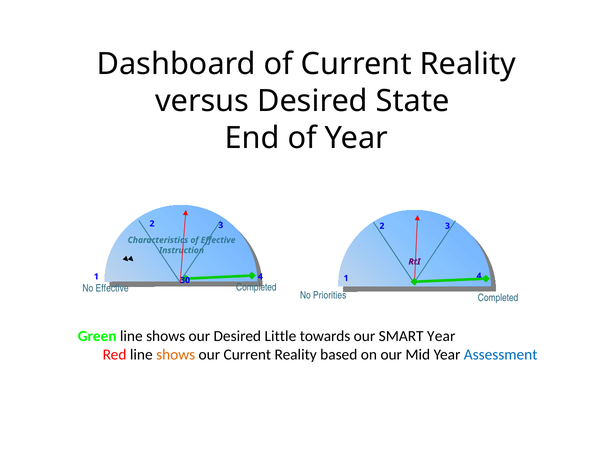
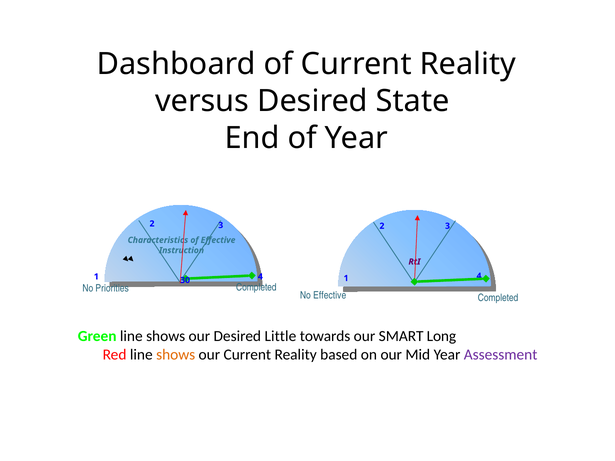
No Effective: Effective -> Priorities
No Priorities: Priorities -> Effective
SMART Year: Year -> Long
Assessment colour: blue -> purple
